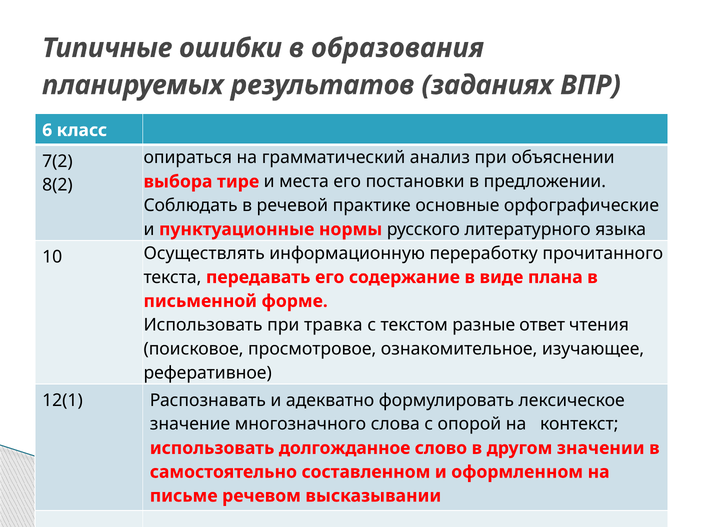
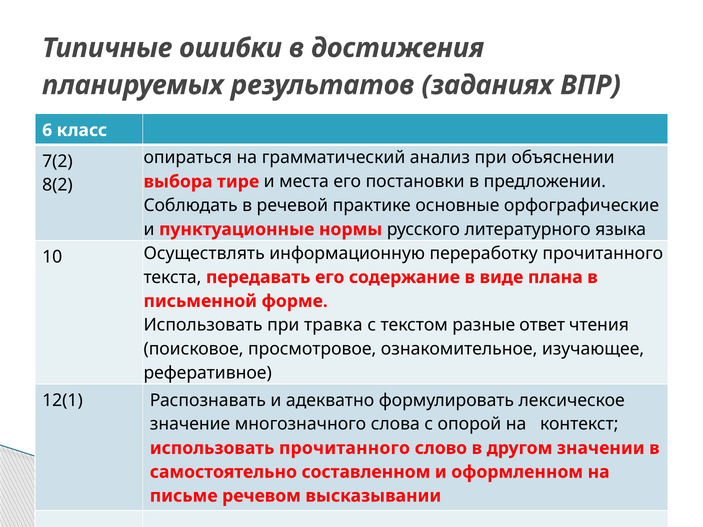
образования: образования -> достижения
использовать долгожданное: долгожданное -> прочитанного
